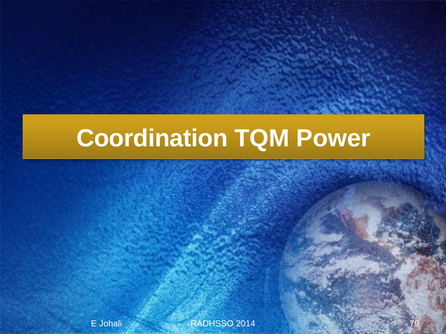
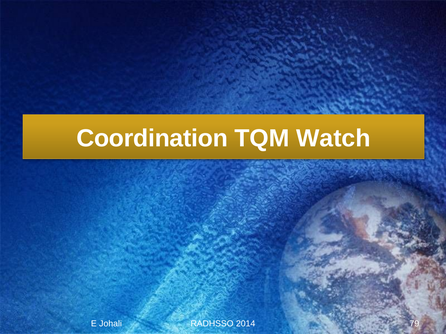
Power: Power -> Watch
